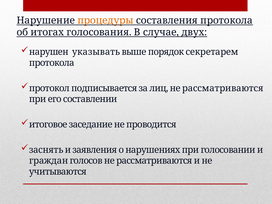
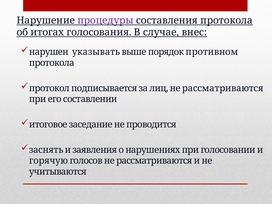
процедуры colour: orange -> purple
двух: двух -> внес
секретарем: секретарем -> противном
граждан: граждан -> горячую
